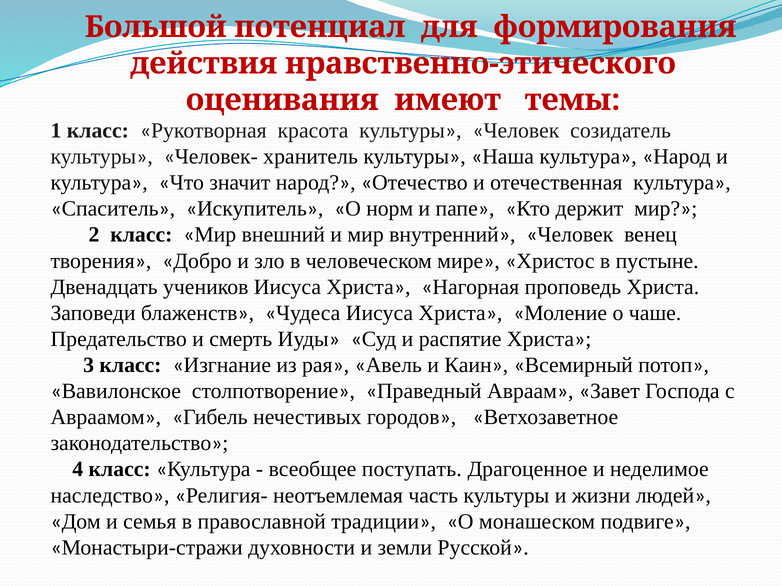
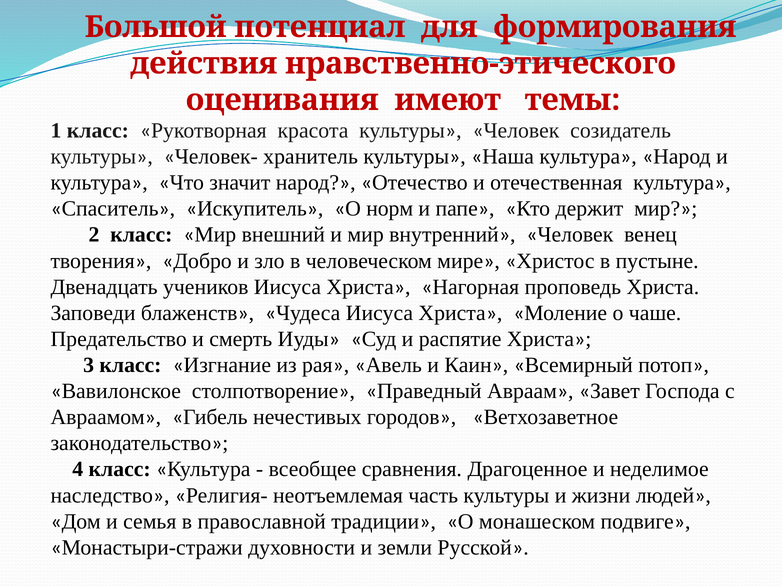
поступать: поступать -> сравнения
